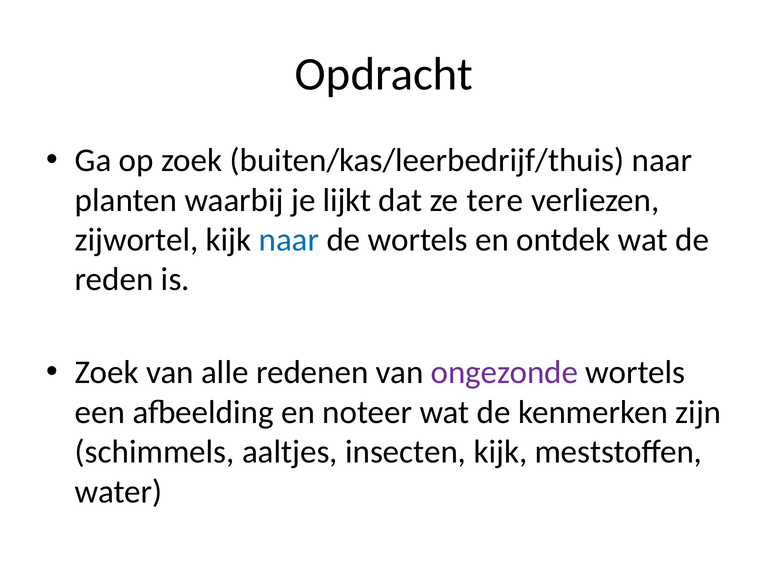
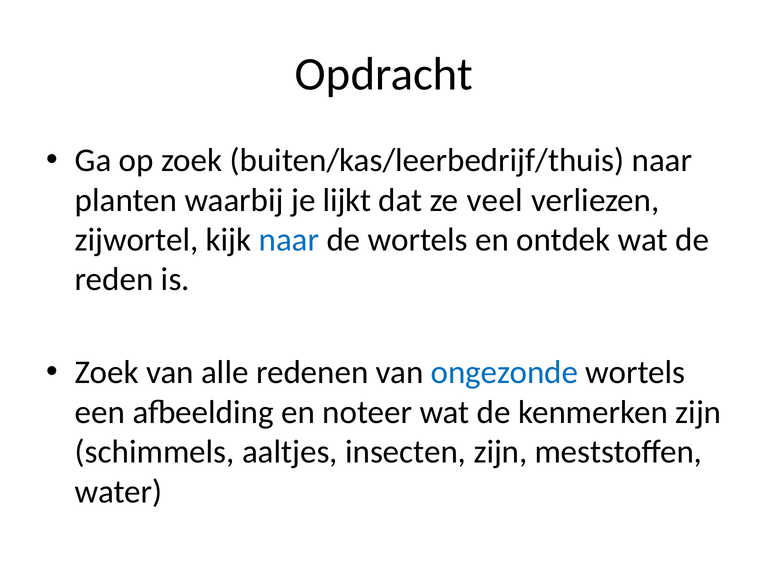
tere: tere -> veel
ongezonde colour: purple -> blue
insecten kijk: kijk -> zijn
